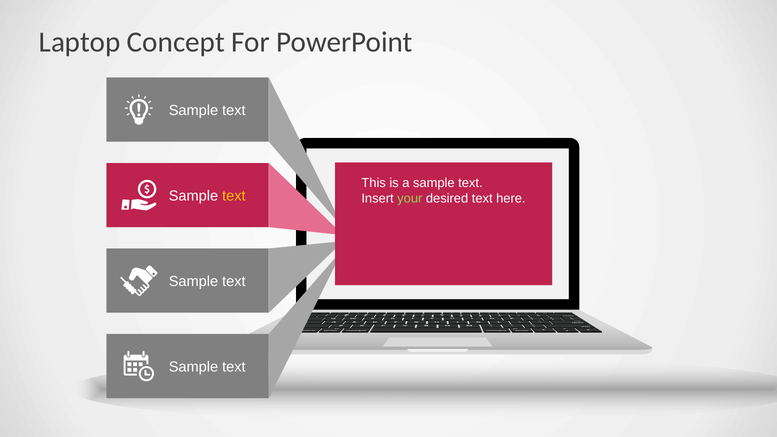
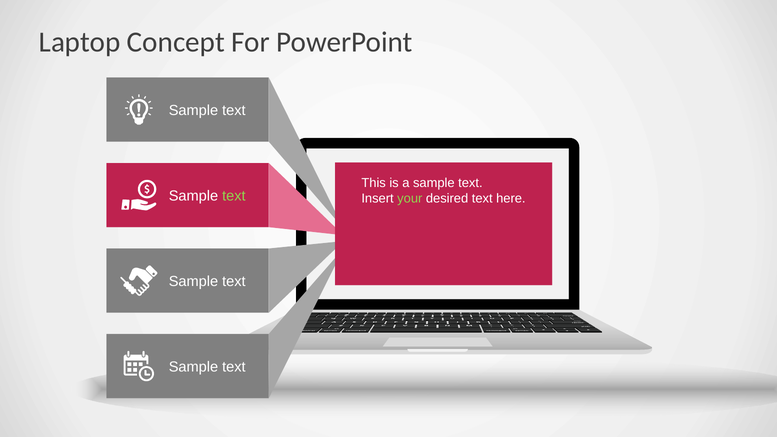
text at (234, 196) colour: yellow -> light green
